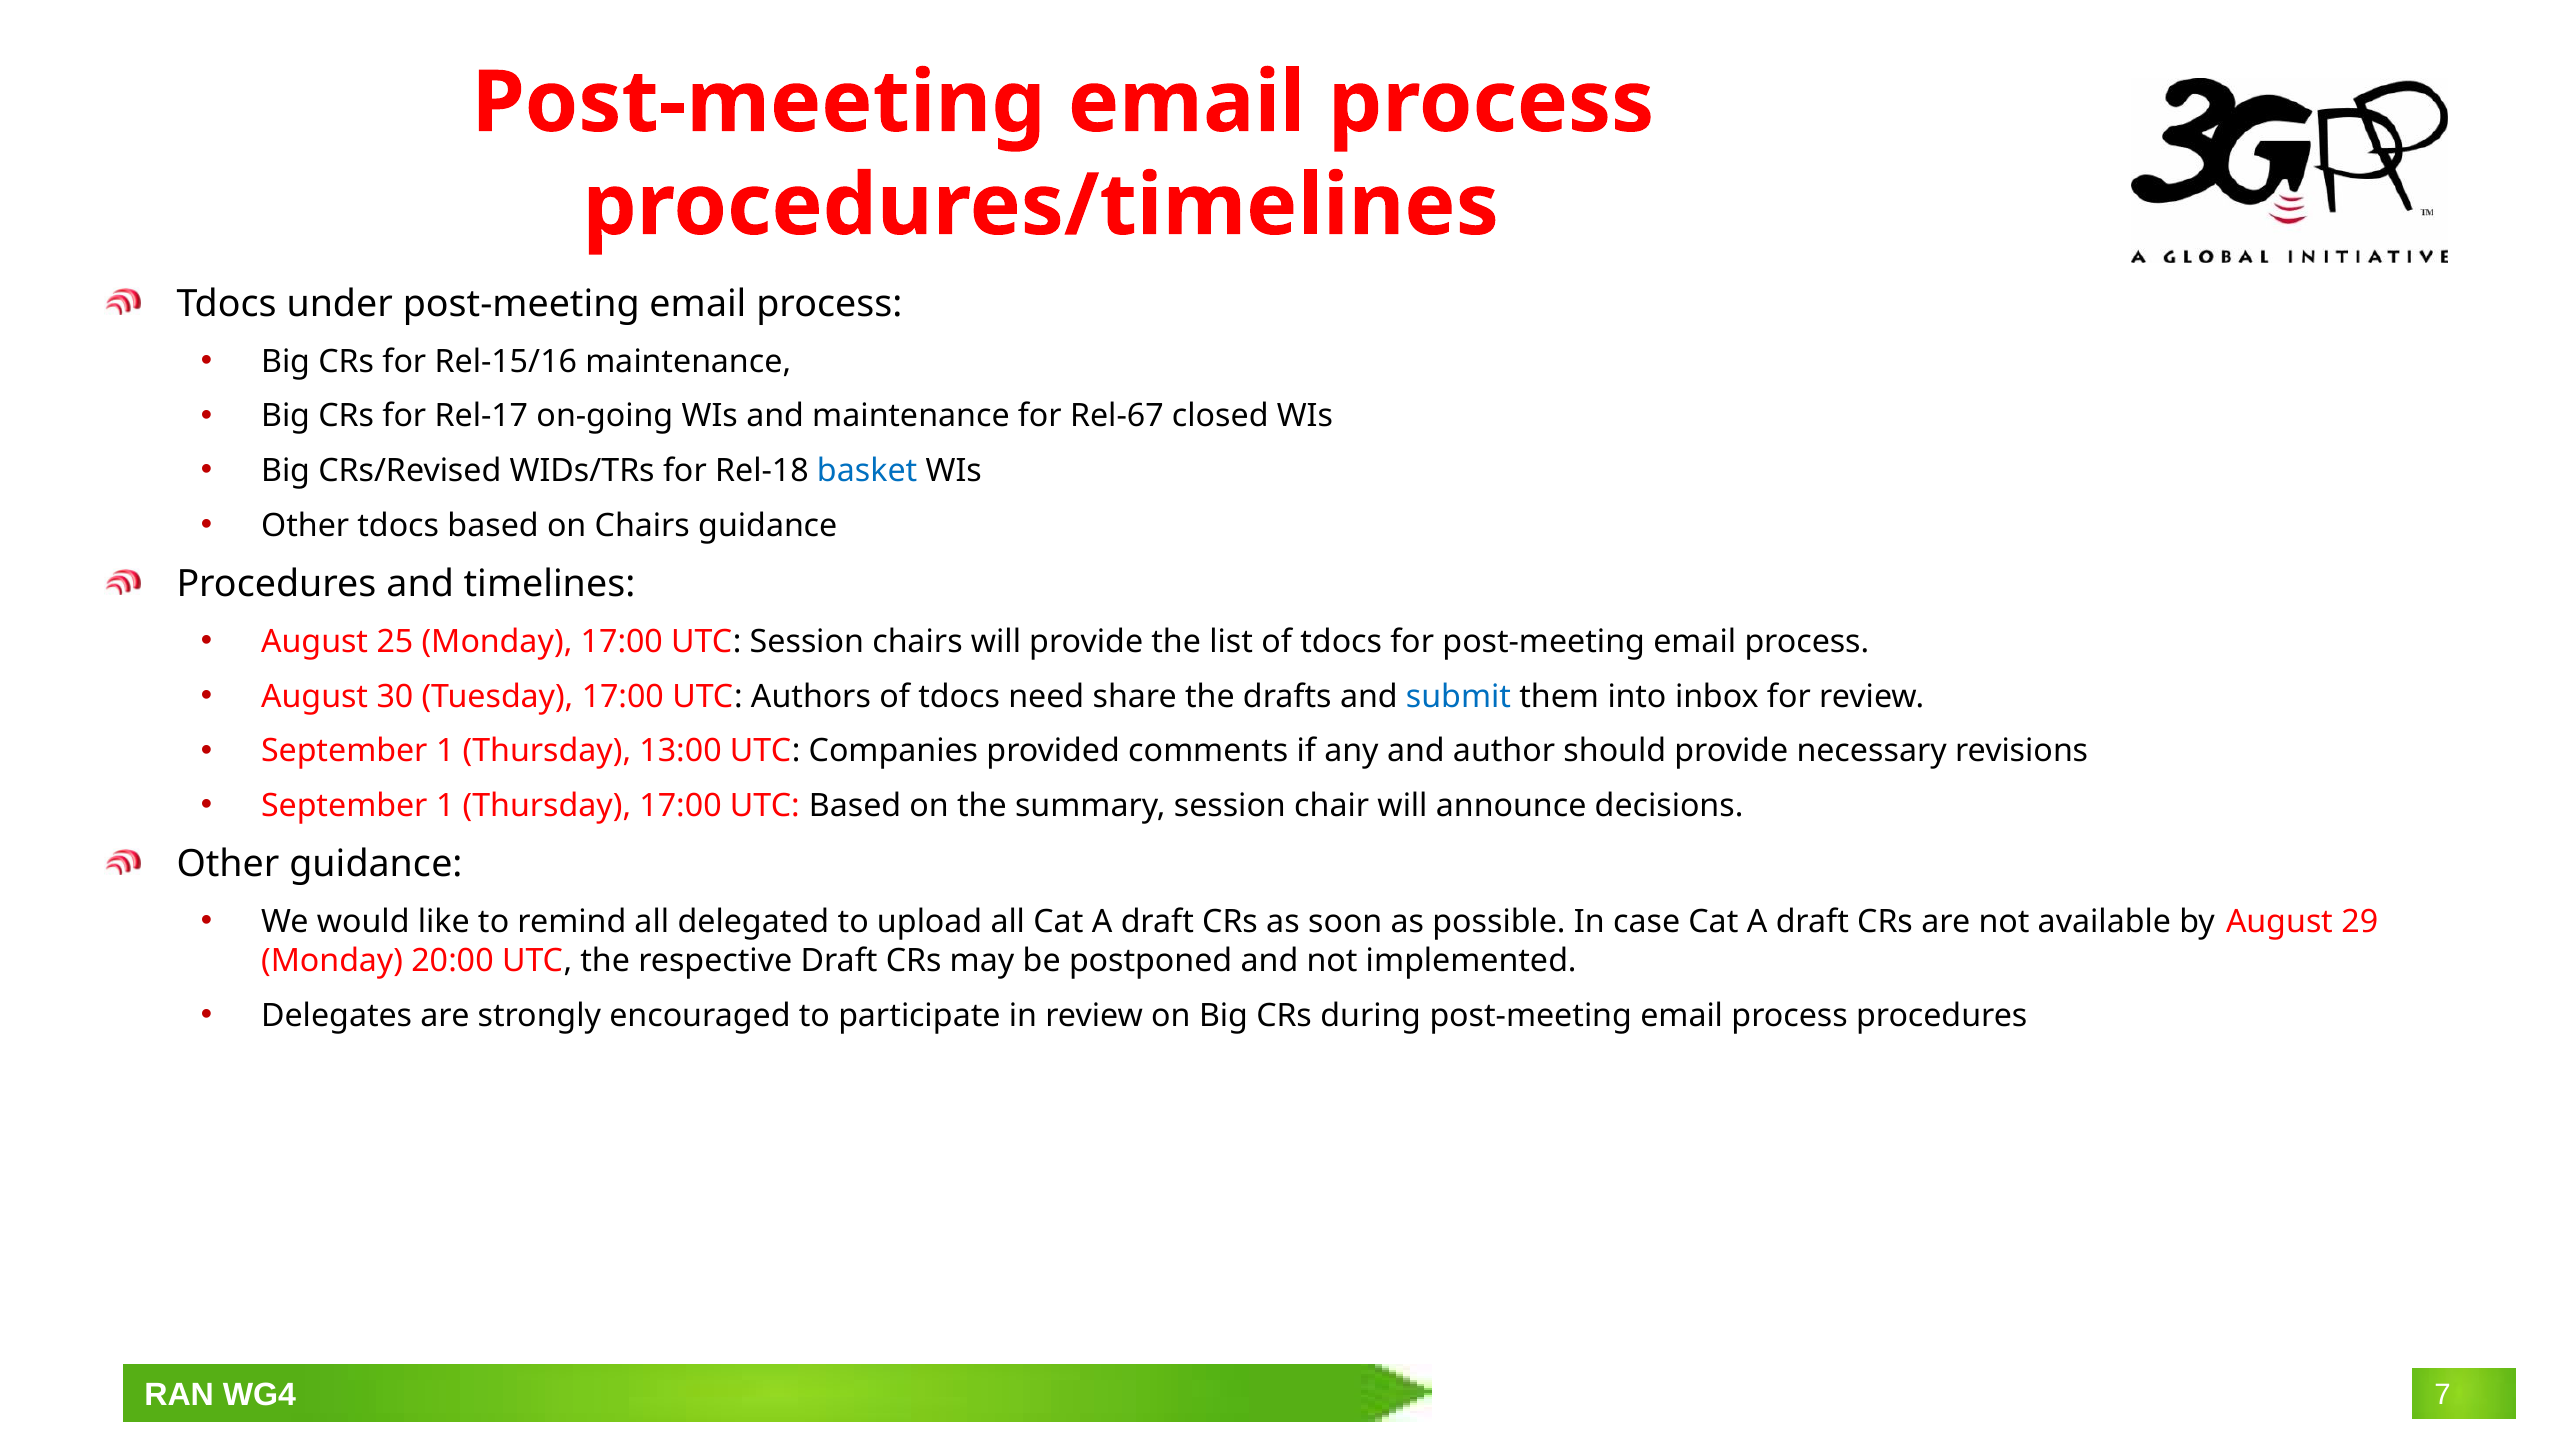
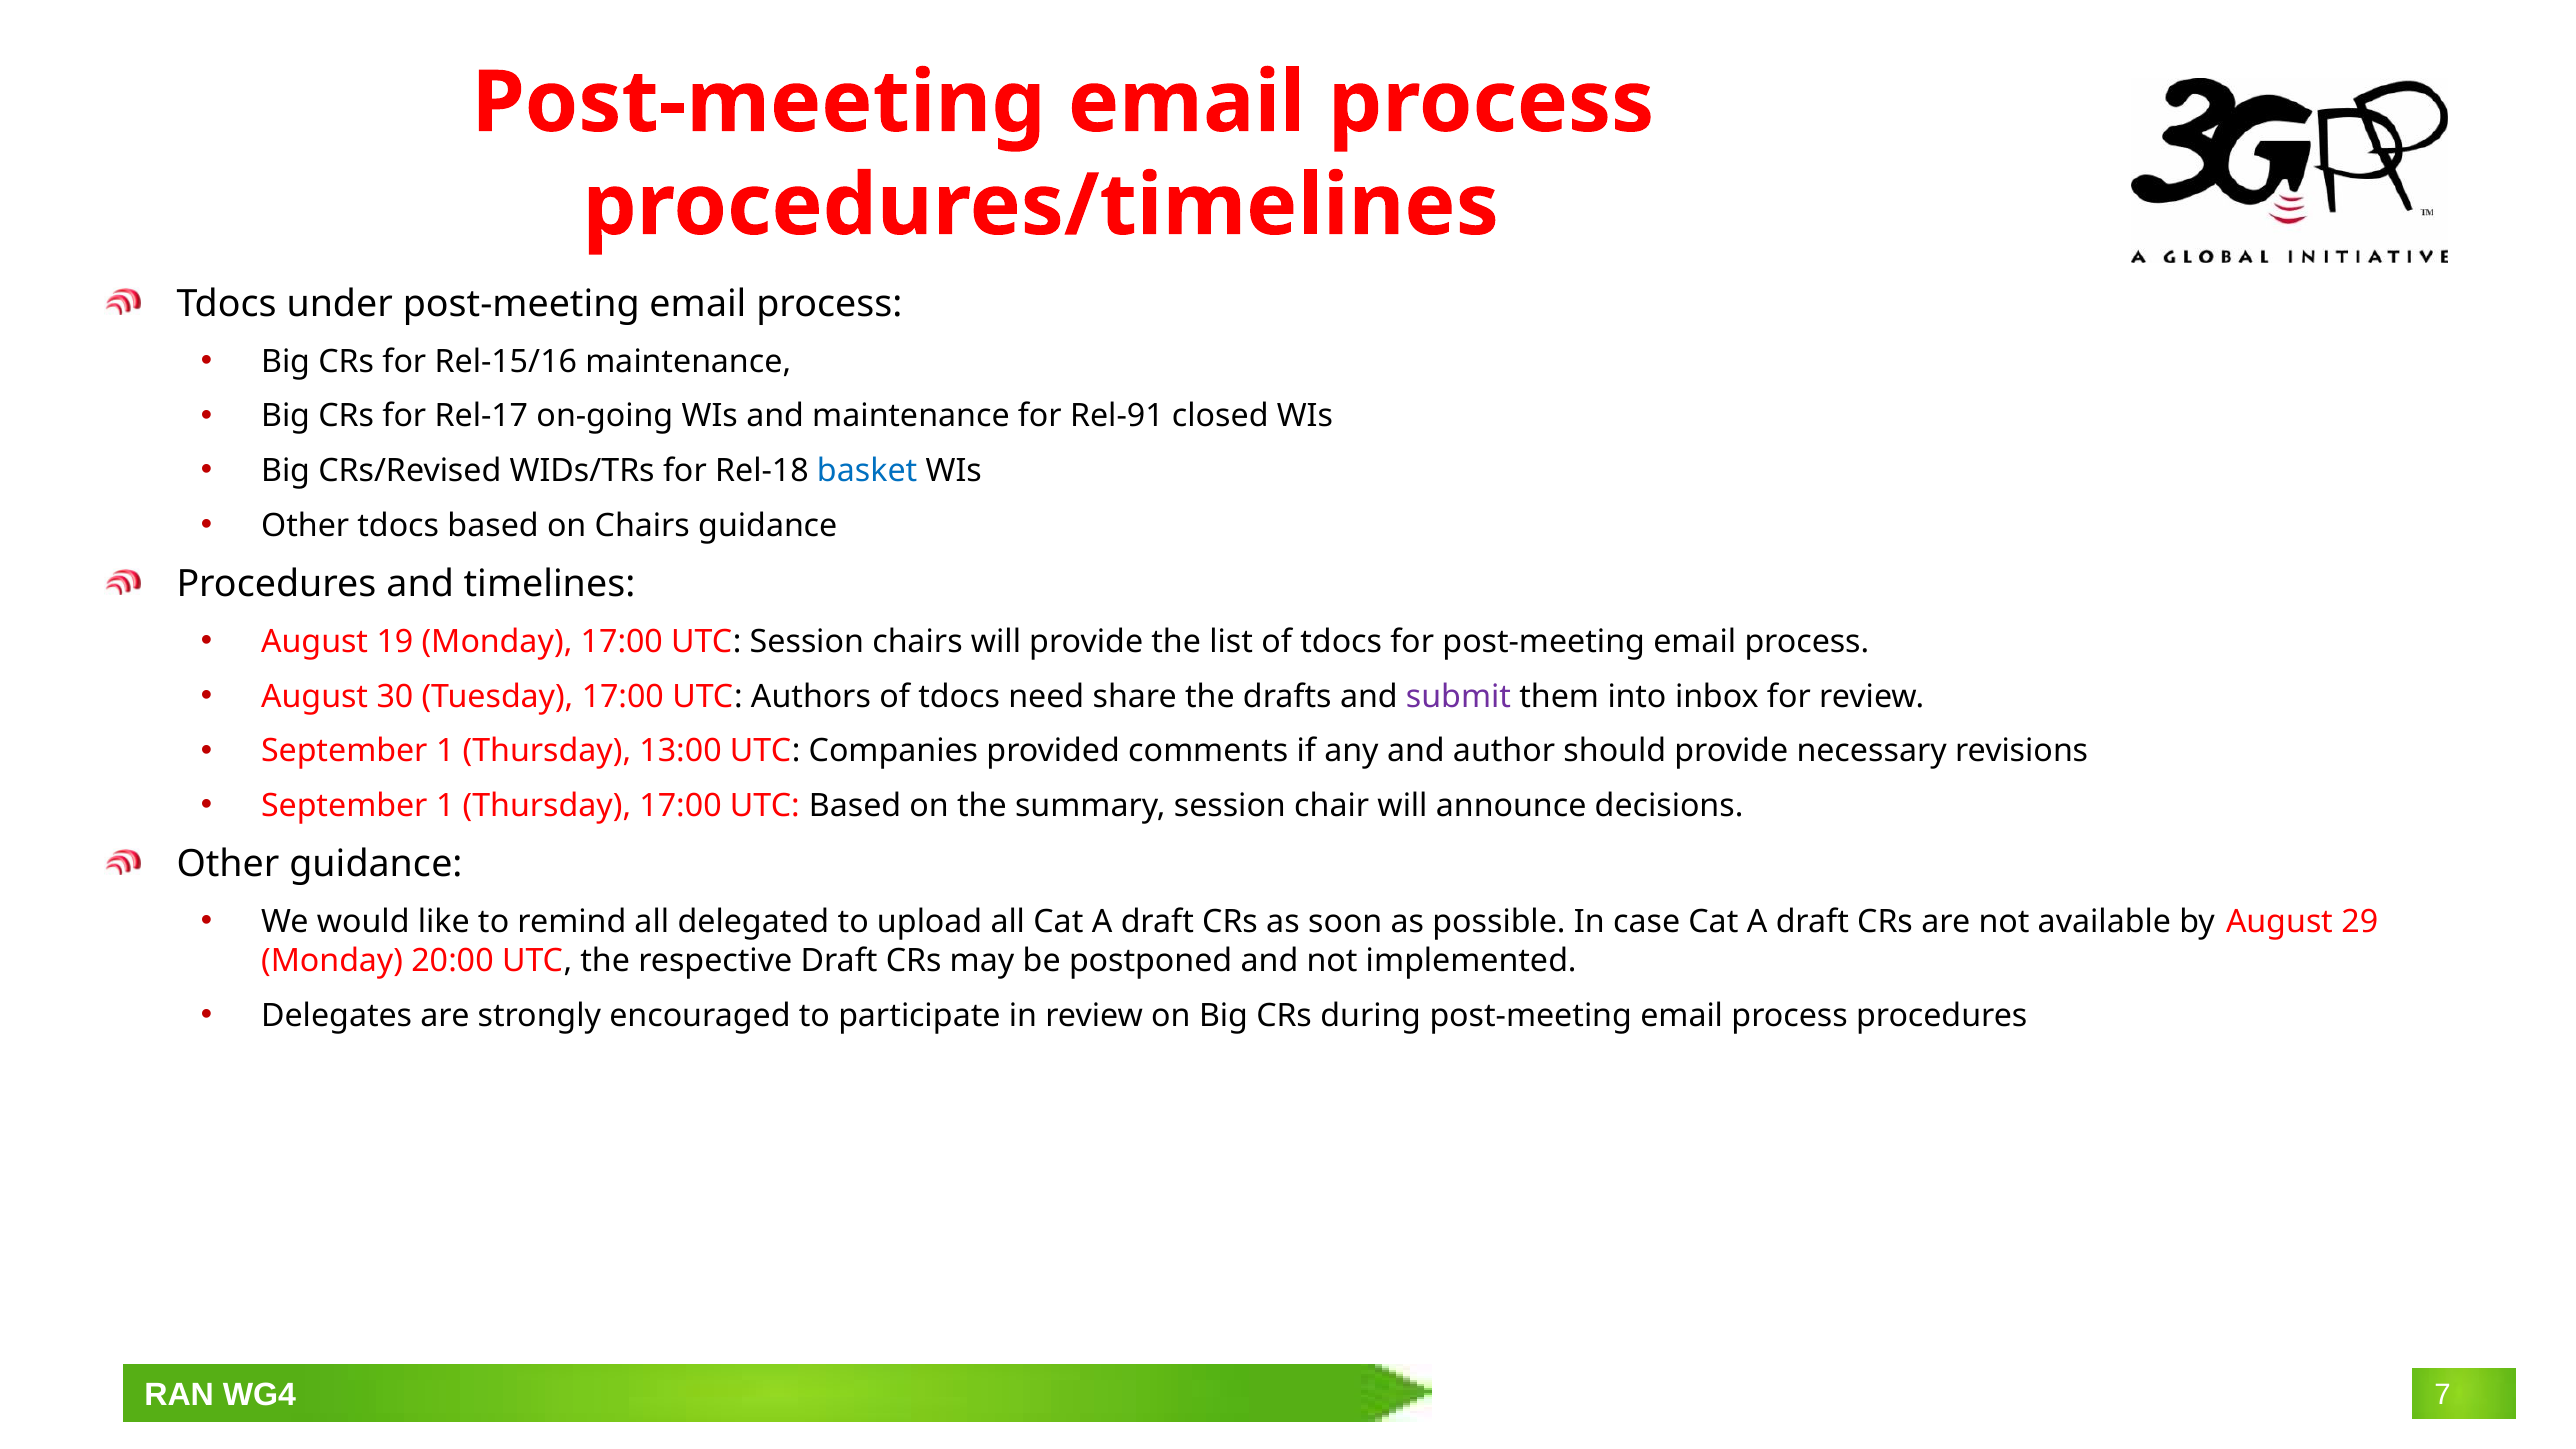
Rel-67: Rel-67 -> Rel-91
25: 25 -> 19
submit colour: blue -> purple
